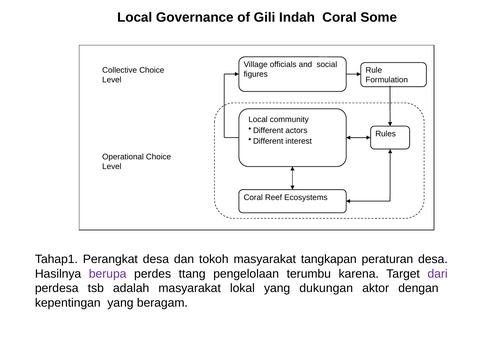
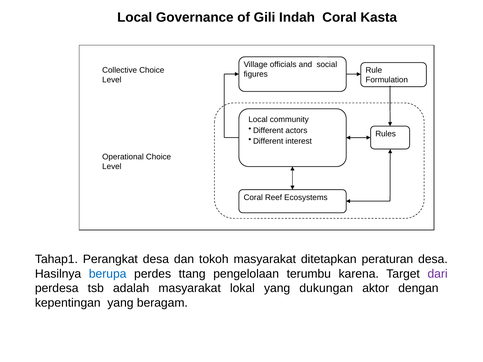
Some: Some -> Kasta
tangkapan: tangkapan -> ditetapkan
berupa colour: purple -> blue
